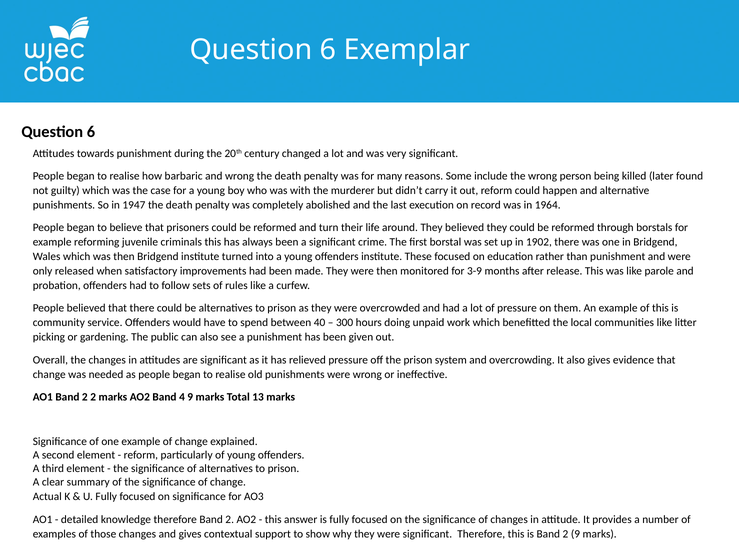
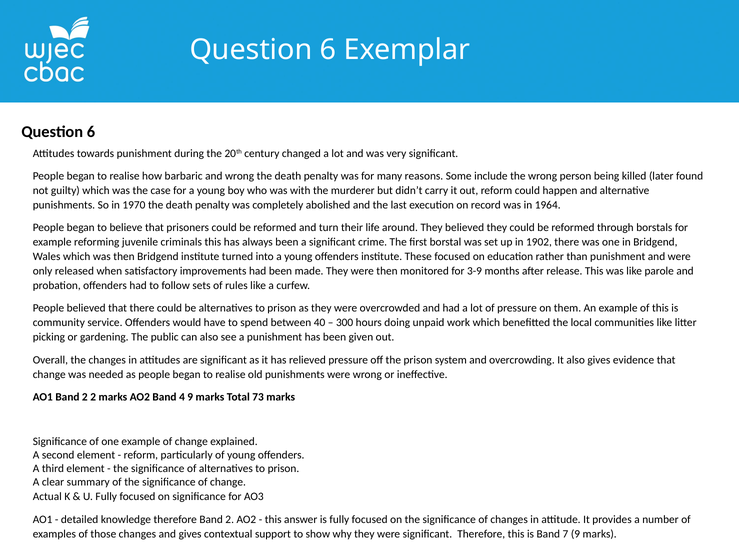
1947: 1947 -> 1970
13: 13 -> 73
is Band 2: 2 -> 7
